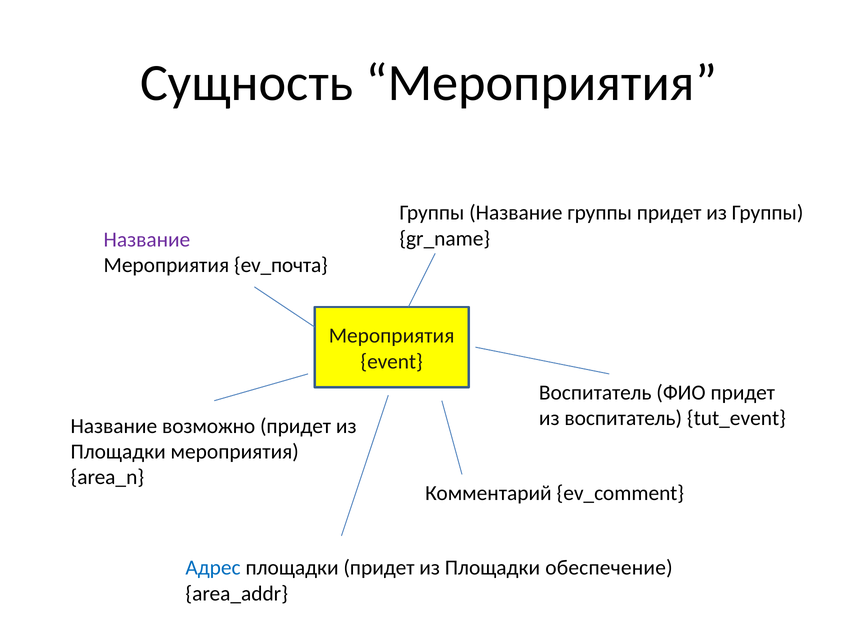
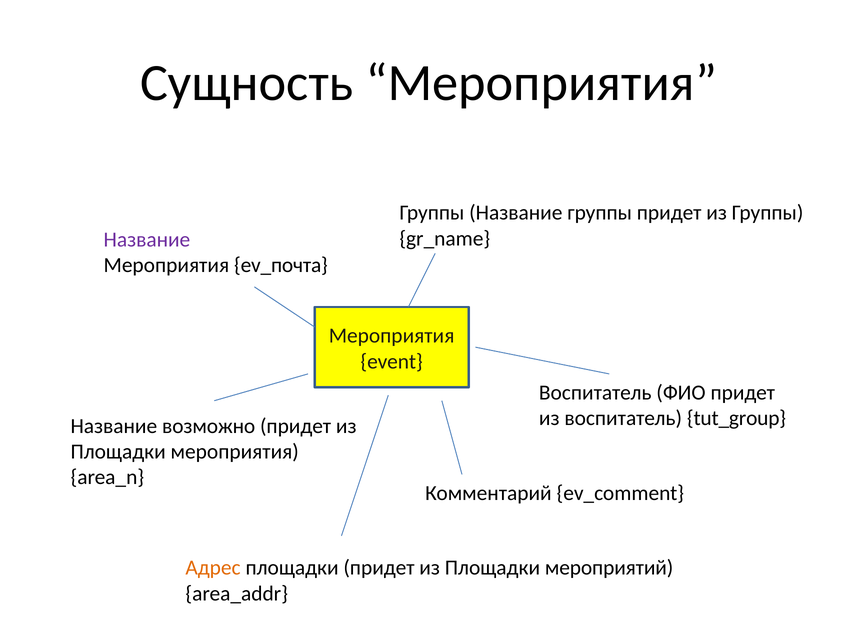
tut_event: tut_event -> tut_group
Адрес colour: blue -> orange
обеспечение: обеспечение -> мероприятий
